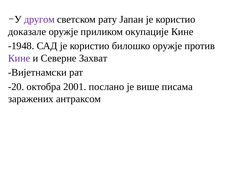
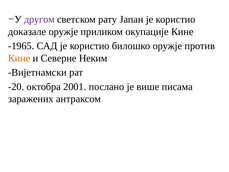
-1948: -1948 -> -1965
Кине at (19, 58) colour: purple -> orange
Захват: Захват -> Неким
